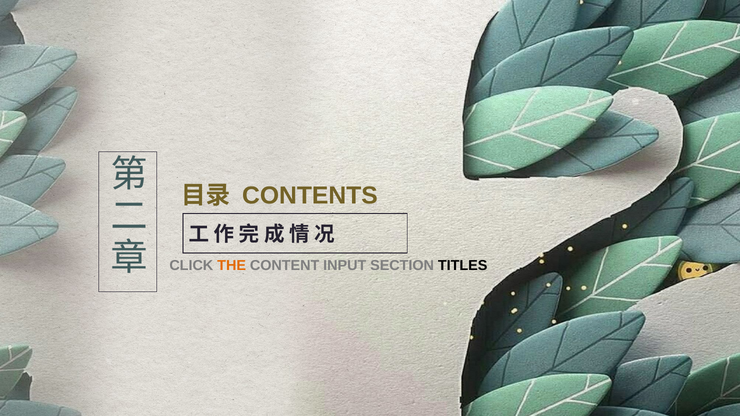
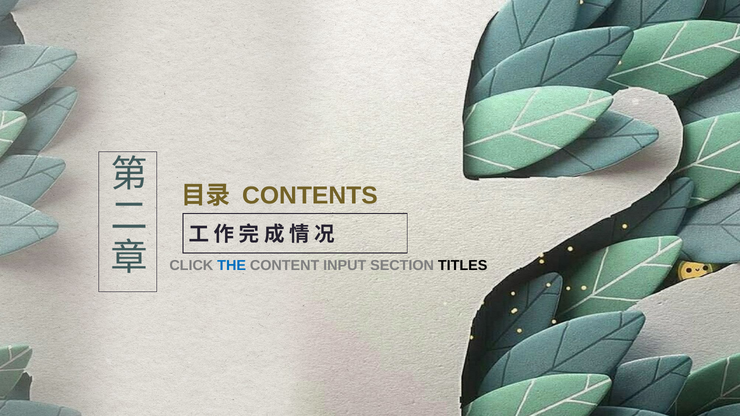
THE colour: orange -> blue
